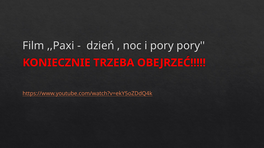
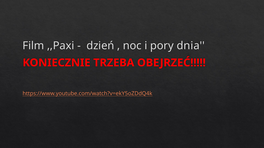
pory pory: pory -> dnia
